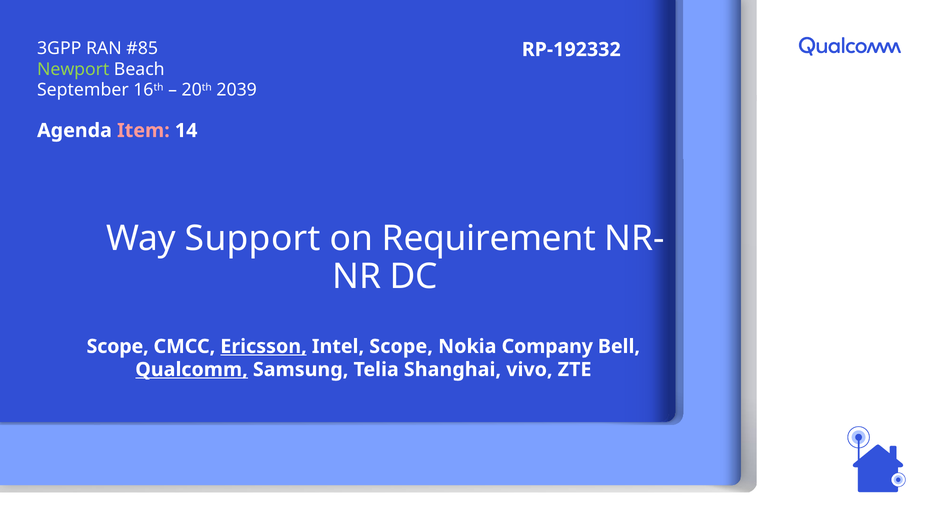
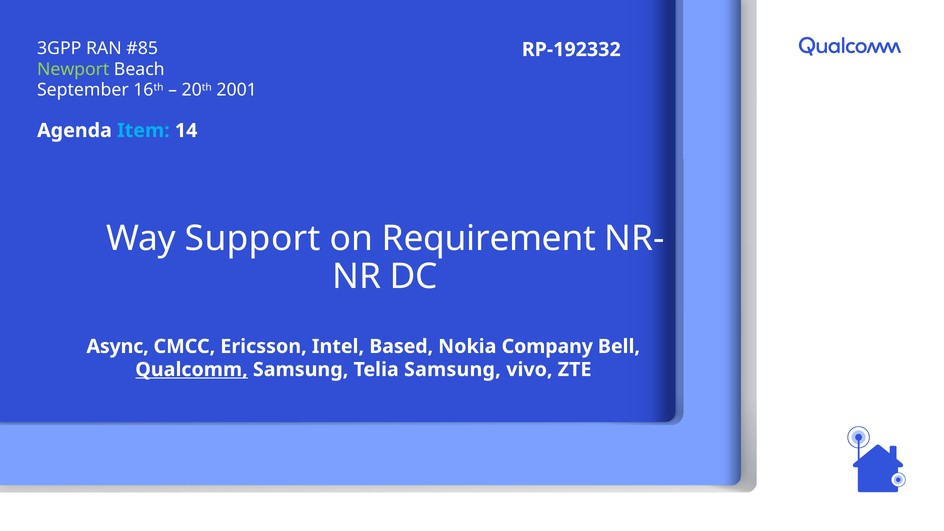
2039: 2039 -> 2001
Item colour: pink -> light blue
Scope at (118, 346): Scope -> Async
Ericsson underline: present -> none
Intel Scope: Scope -> Based
Telia Shanghai: Shanghai -> Samsung
